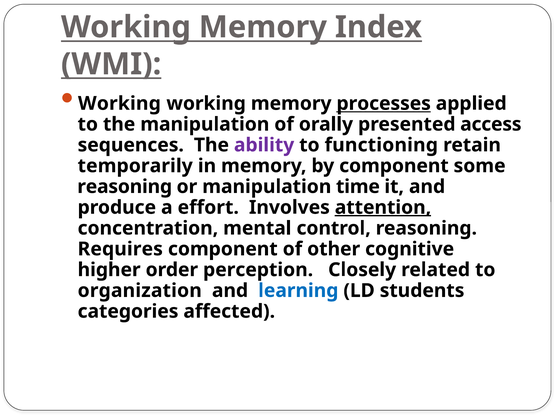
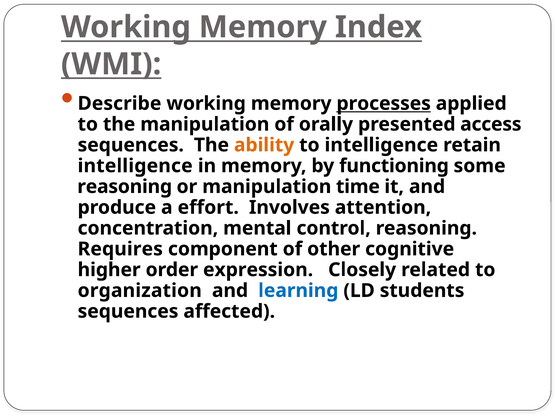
Working at (119, 104): Working -> Describe
ability colour: purple -> orange
to functioning: functioning -> intelligence
temporarily at (135, 166): temporarily -> intelligence
by component: component -> functioning
attention underline: present -> none
perception: perception -> expression
categories at (128, 312): categories -> sequences
